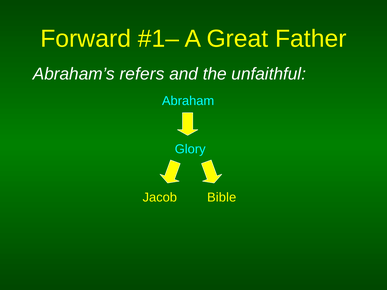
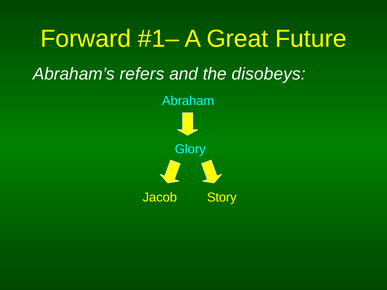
Father: Father -> Future
unfaithful: unfaithful -> disobeys
Bible: Bible -> Story
